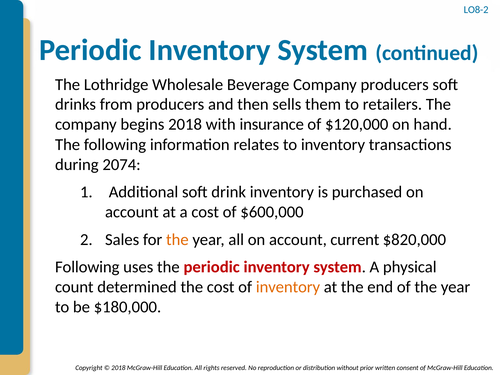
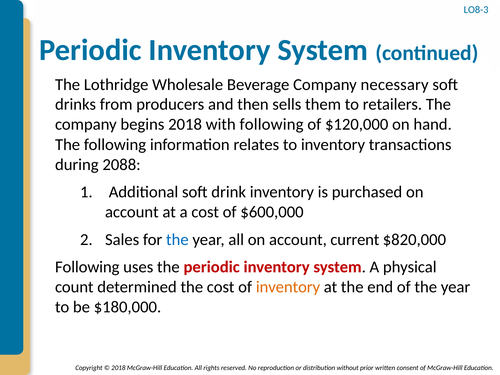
LO8-2: LO8-2 -> LO8-3
Company producers: producers -> necessary
with insurance: insurance -> following
2074: 2074 -> 2088
the at (177, 239) colour: orange -> blue
